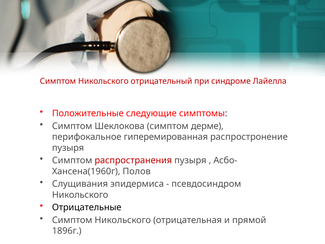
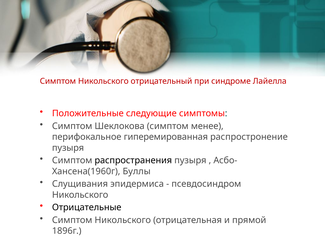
дерме: дерме -> менее
распространения colour: red -> black
Полов: Полов -> Буллы
